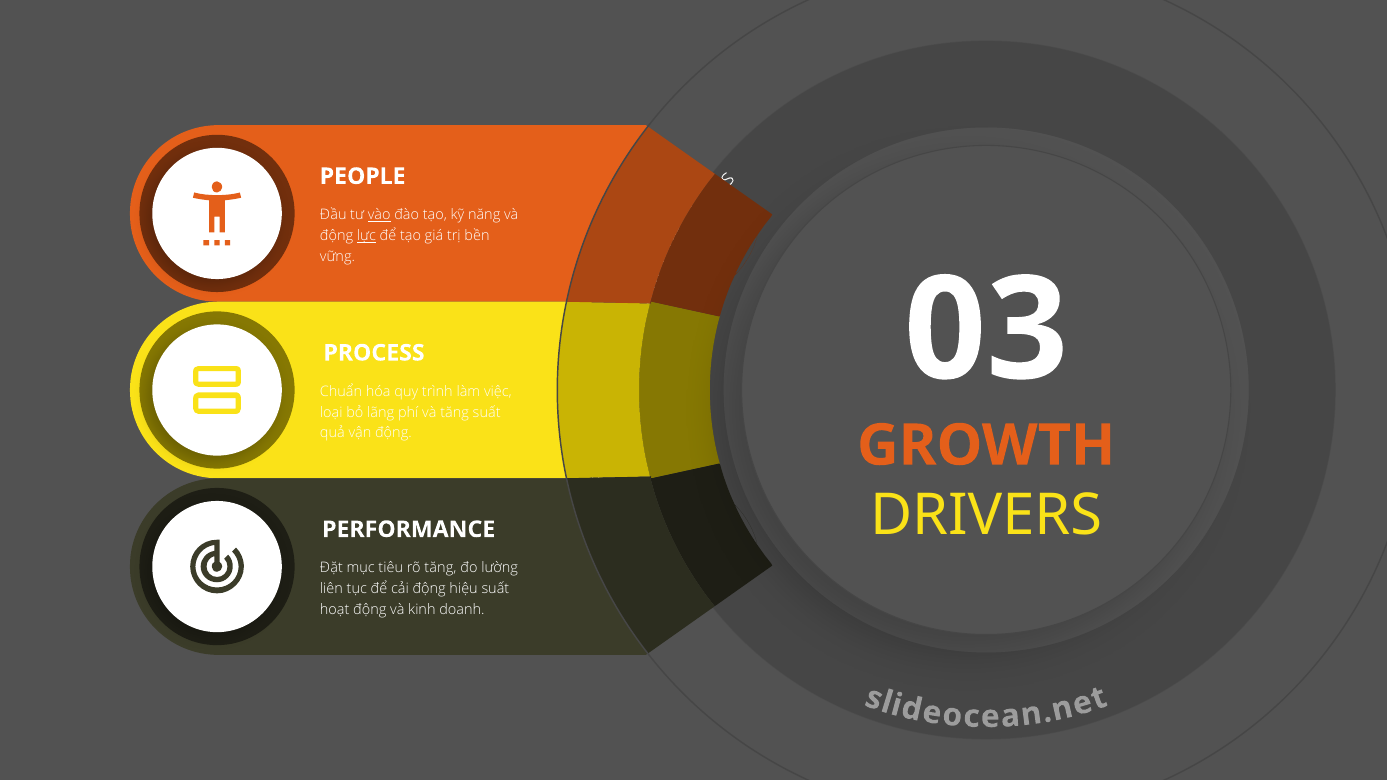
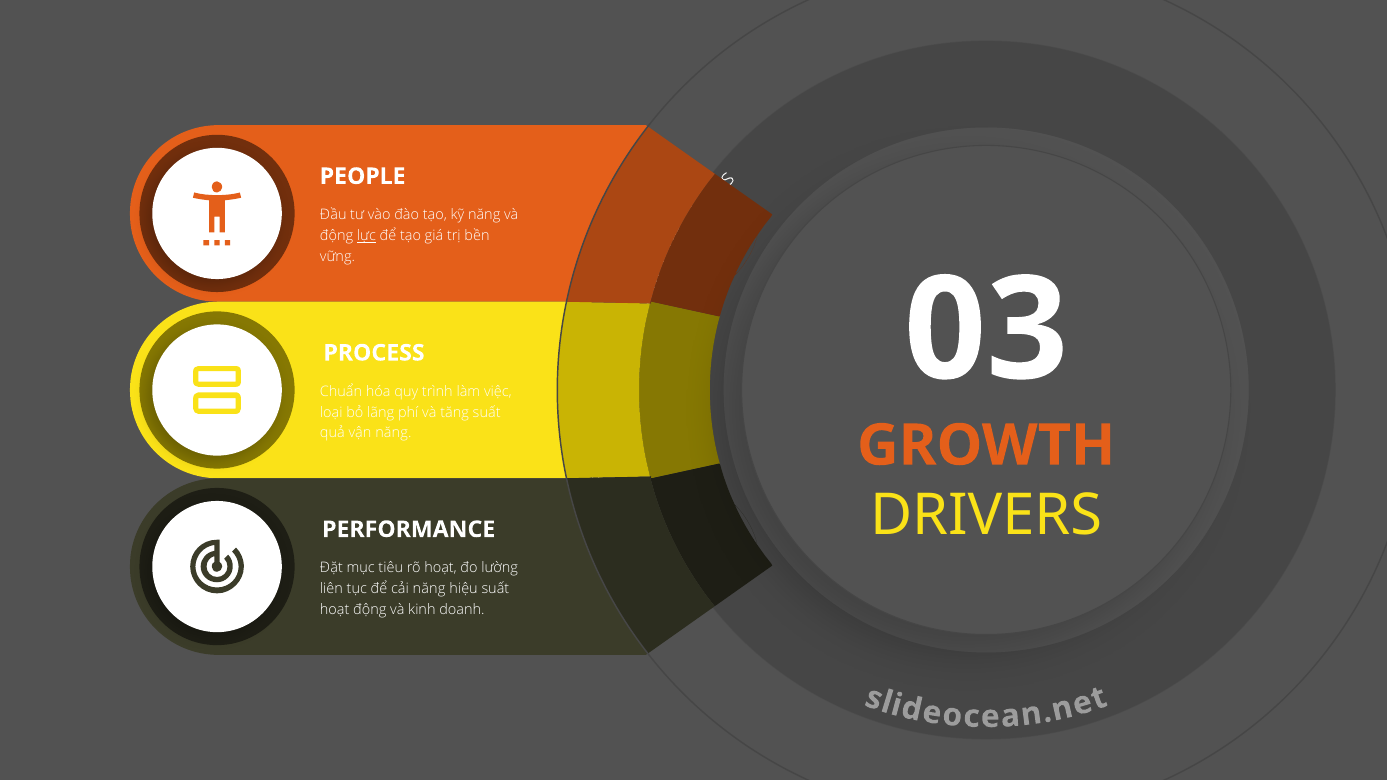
vào underline: present -> none
vận động: động -> năng
rõ tăng: tăng -> hoạt
cải động: động -> năng
